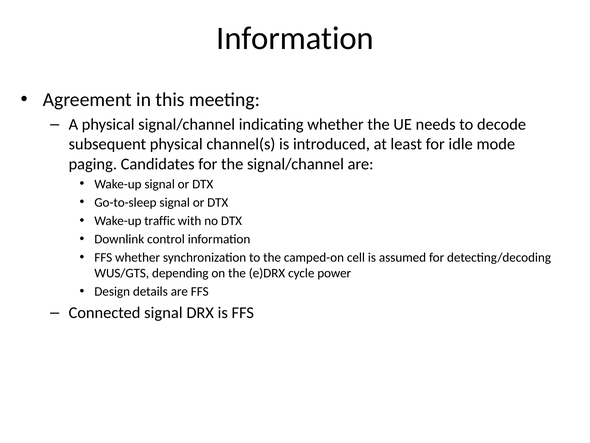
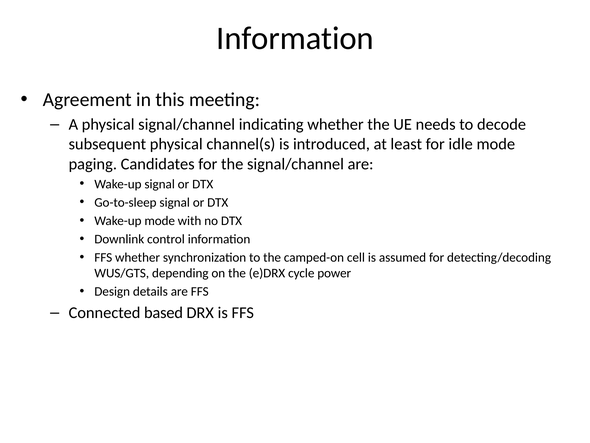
Wake-up traffic: traffic -> mode
Connected signal: signal -> based
